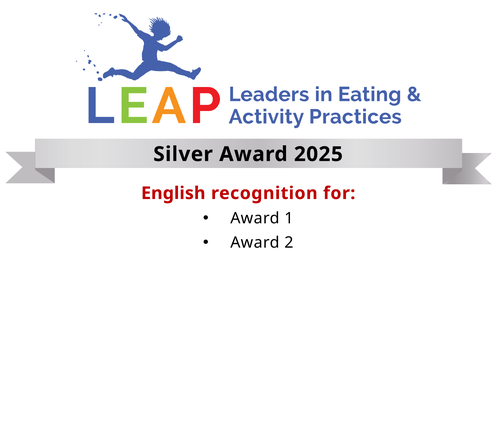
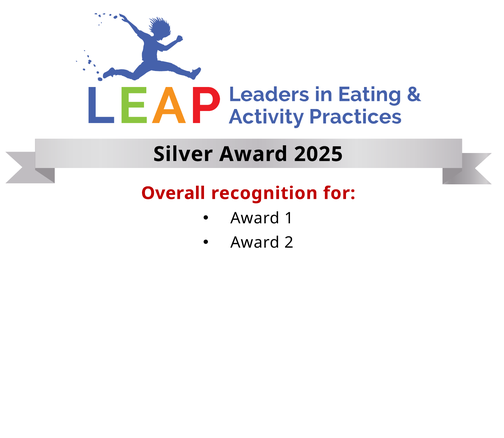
English: English -> Overall
